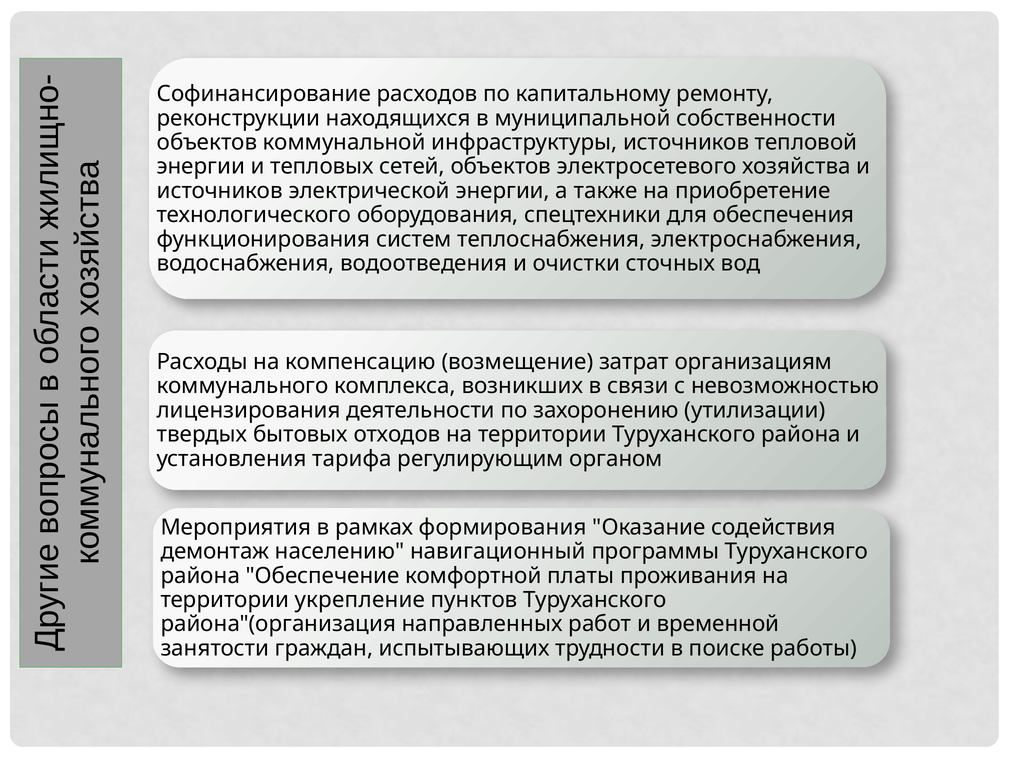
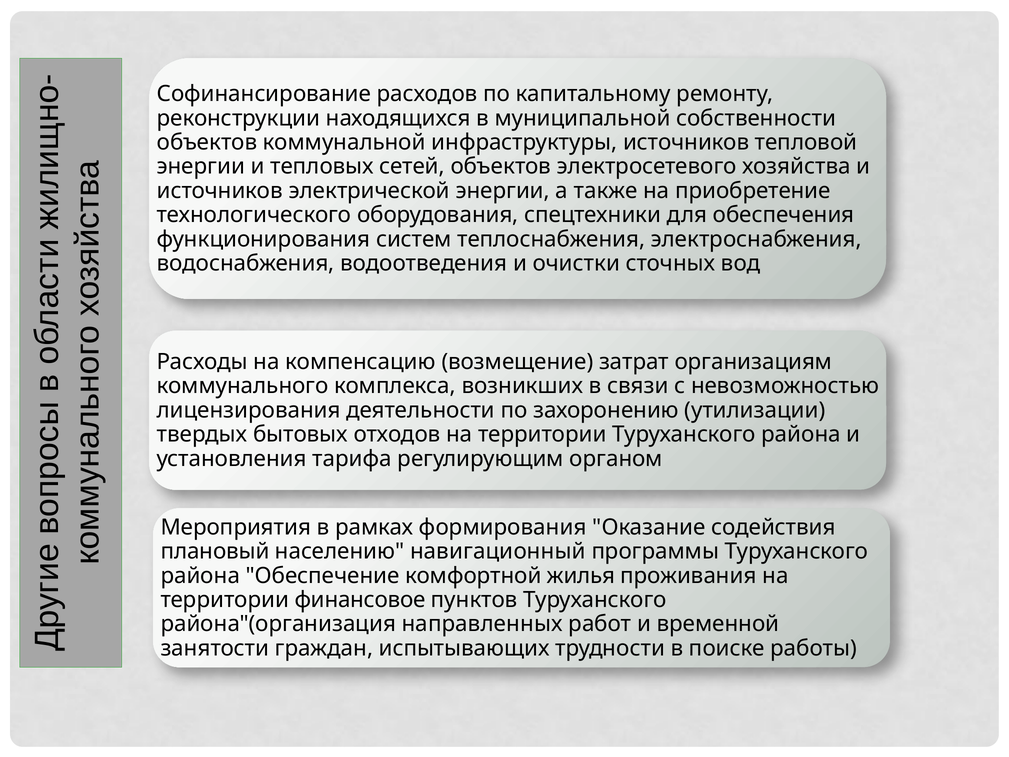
демонтаж: демонтаж -> плановый
платы: платы -> жилья
укрепление: укрепление -> финансовое
